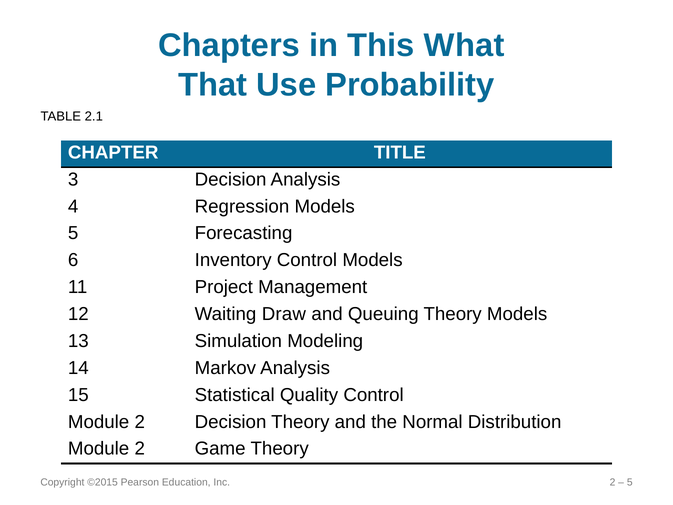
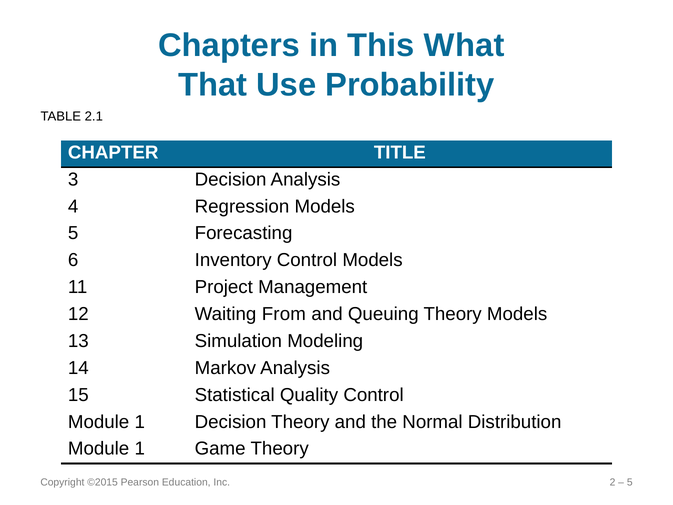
Draw: Draw -> From
2 at (140, 422): 2 -> 1
2 at (140, 449): 2 -> 1
